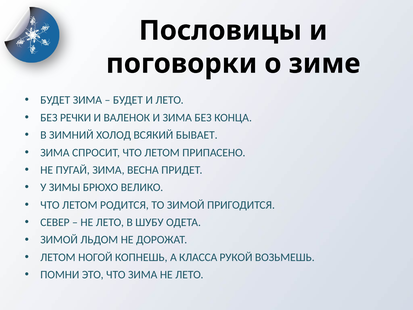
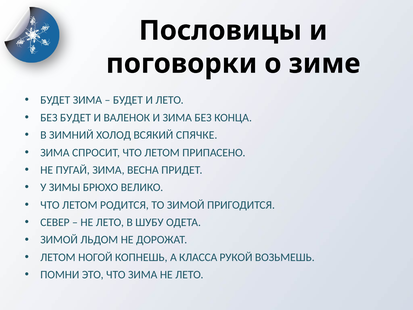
БЕЗ РЕЧКИ: РЕЧКИ -> БУДЕТ
БЫВАЕТ: БЫВАЕТ -> СПЯЧКЕ
